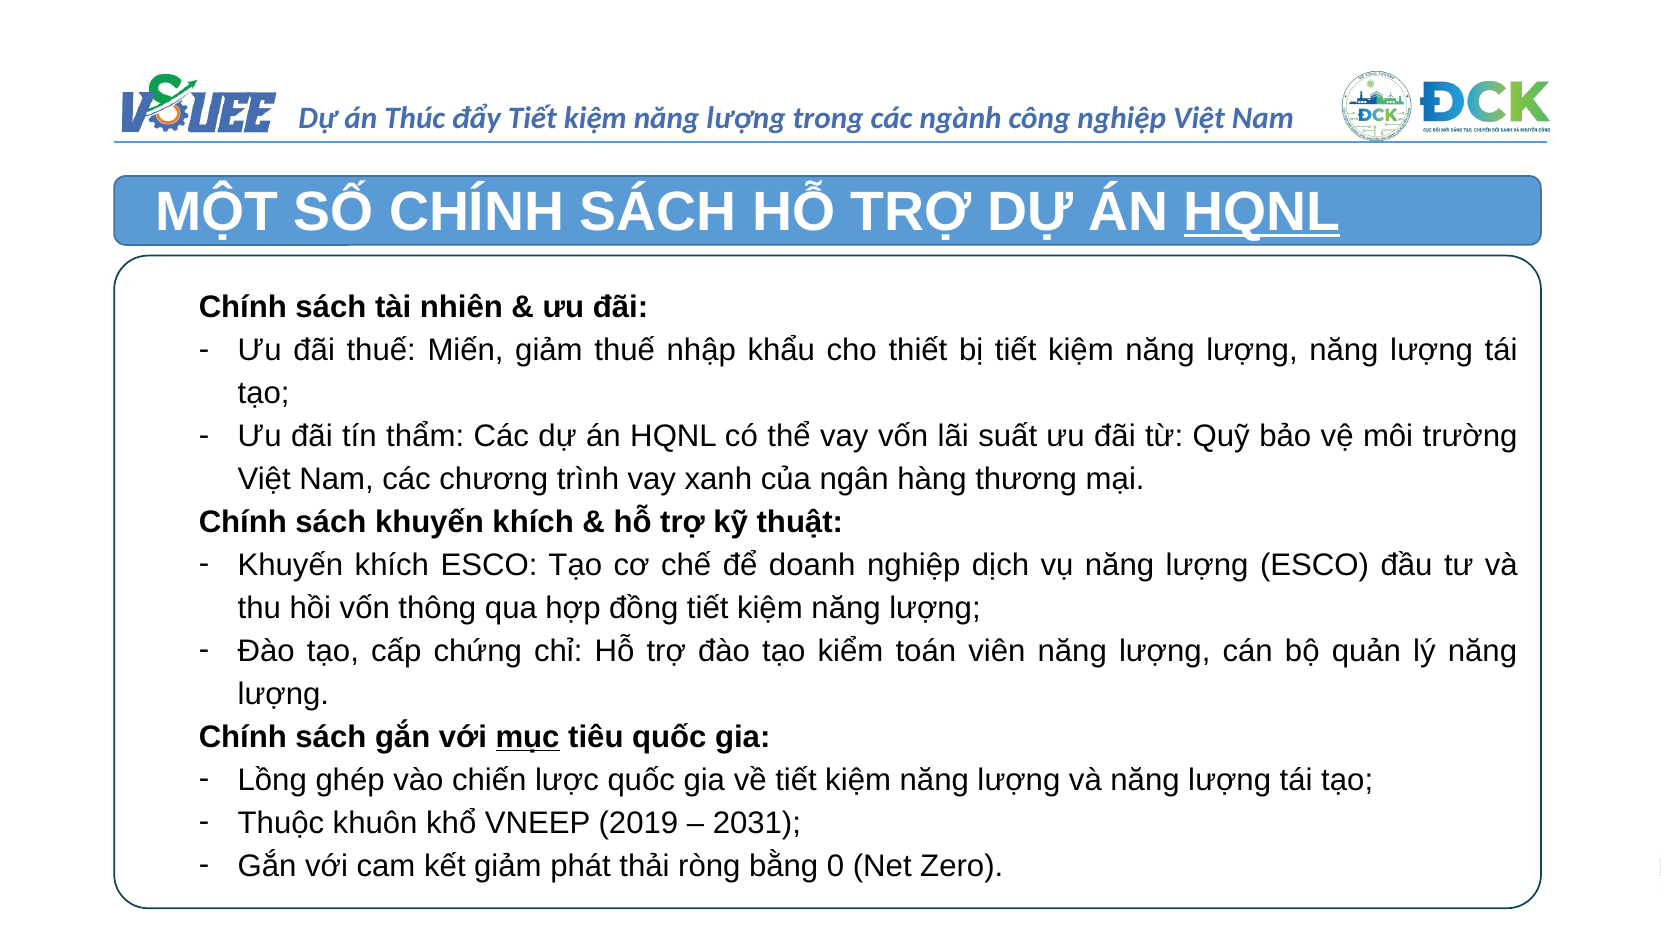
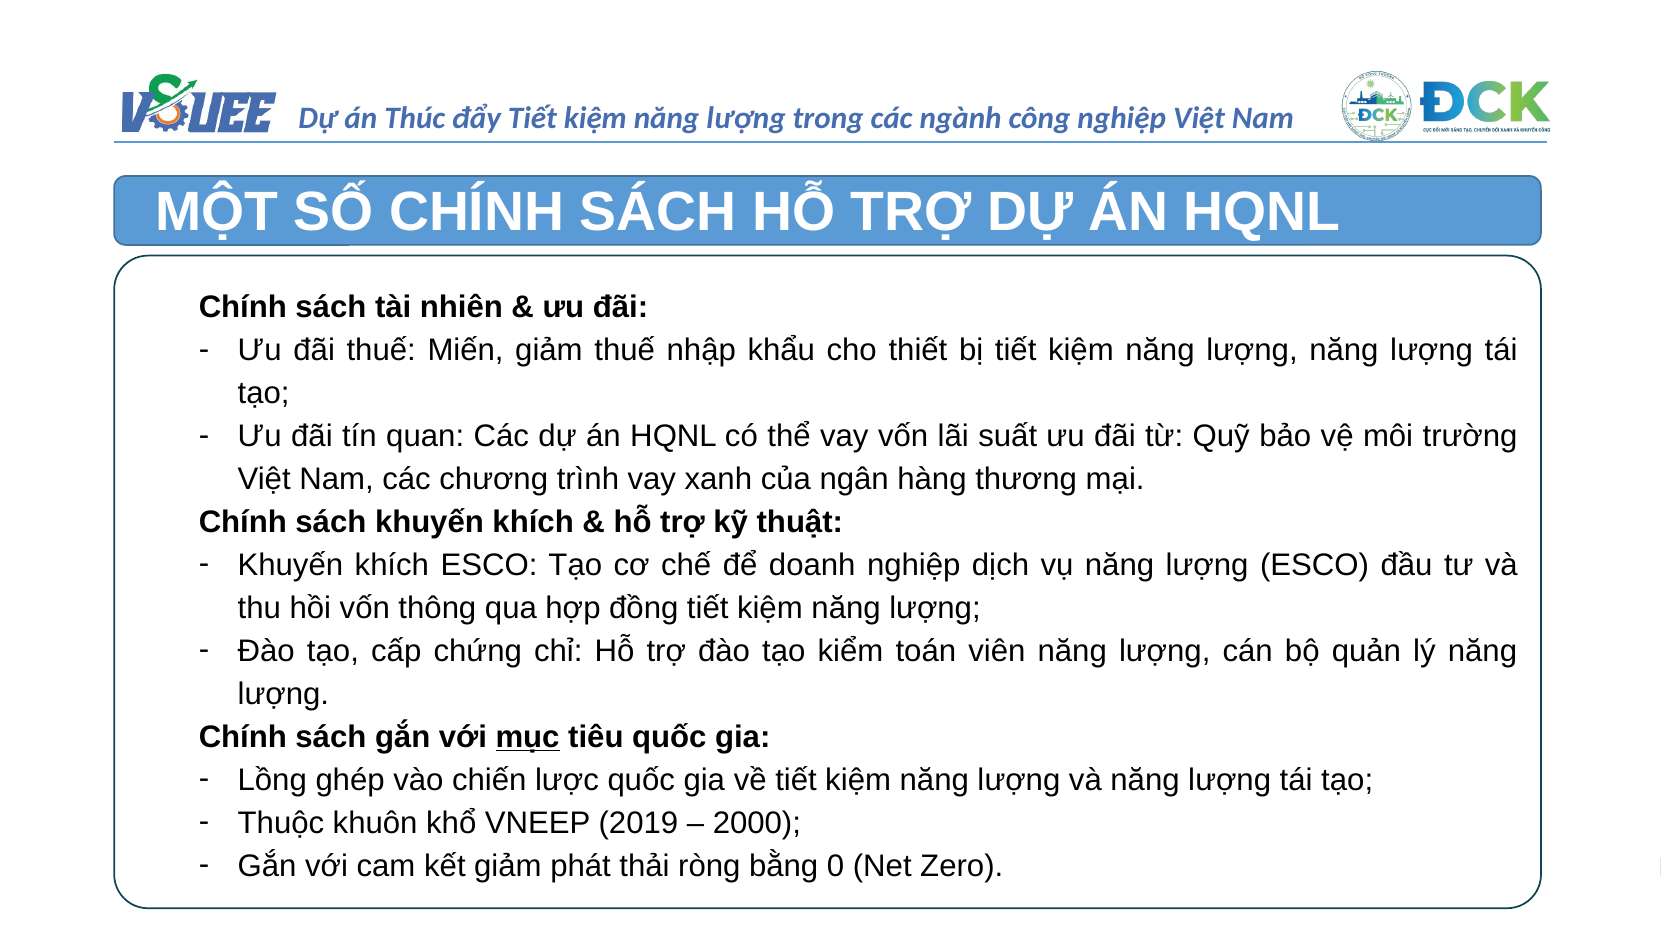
HQNL at (1262, 212) underline: present -> none
thẩm: thẩm -> quan
2031: 2031 -> 2000
